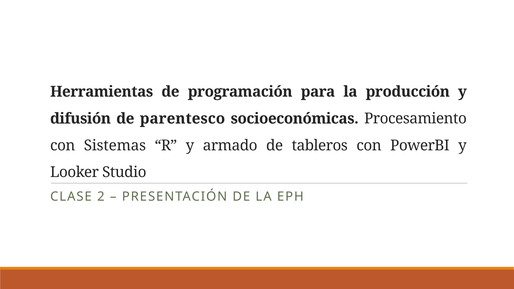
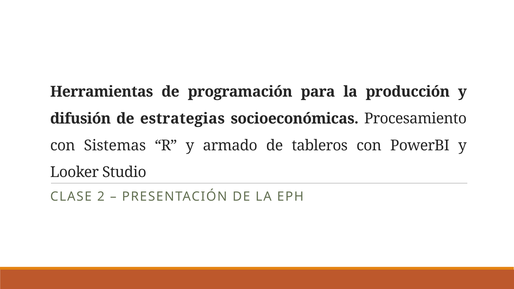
parentesco: parentesco -> estrategias
